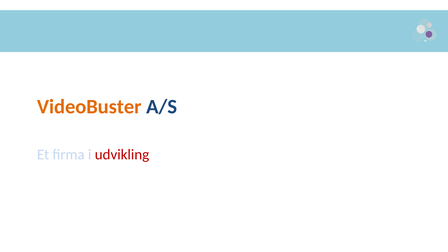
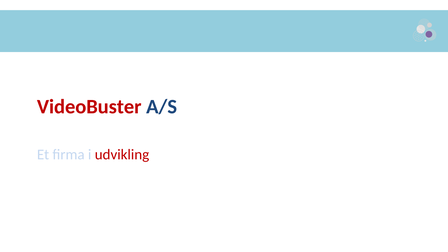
VideoBuster colour: orange -> red
